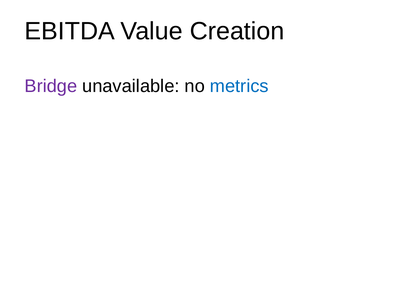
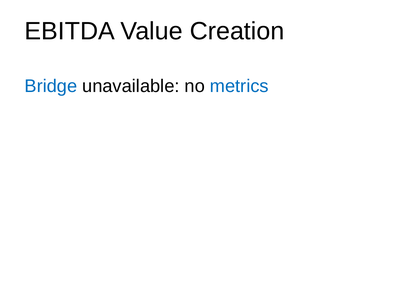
Bridge colour: purple -> blue
